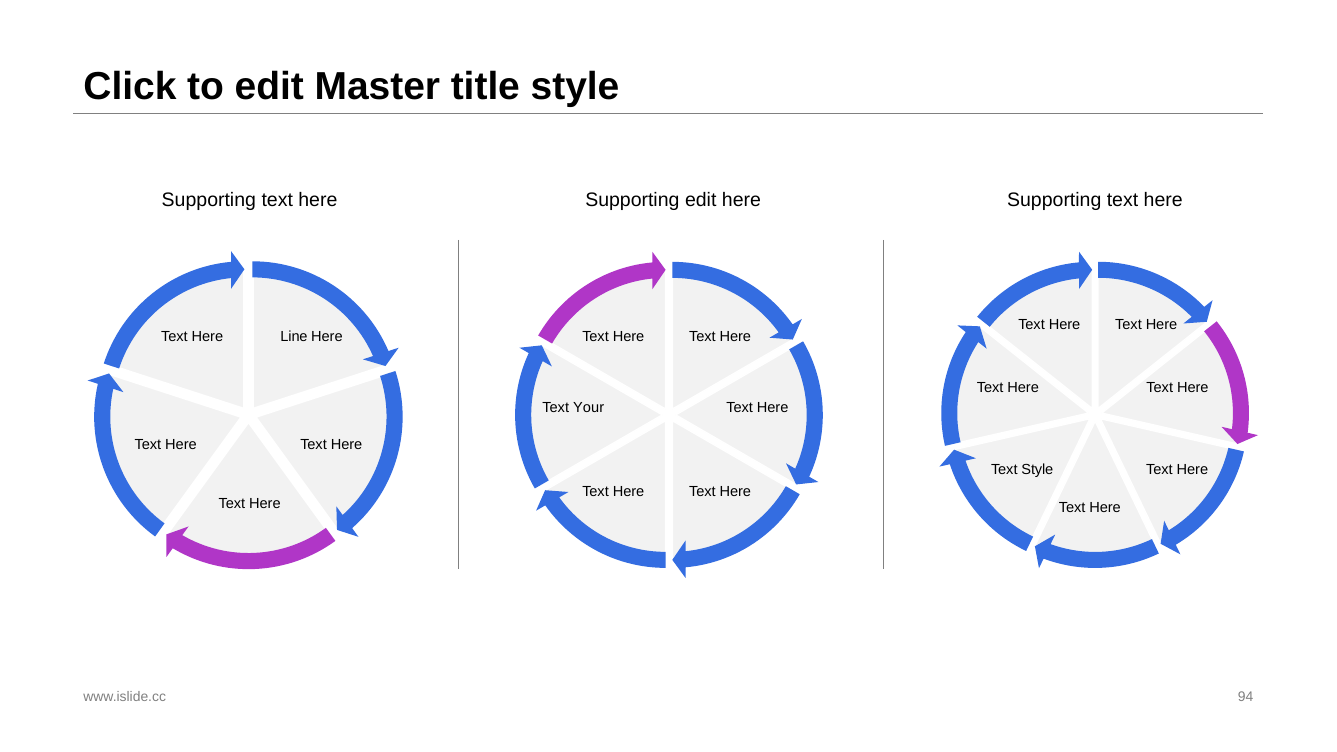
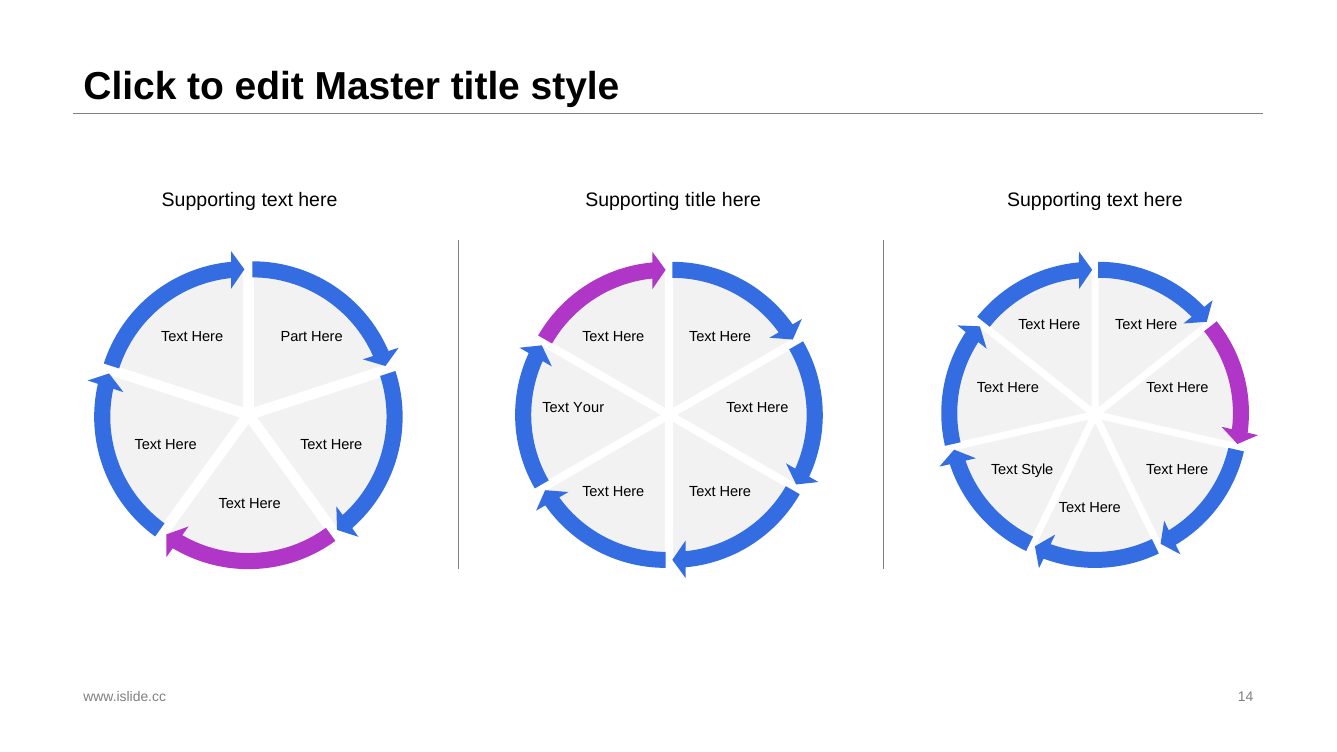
Supporting edit: edit -> title
Line: Line -> Part
94: 94 -> 14
